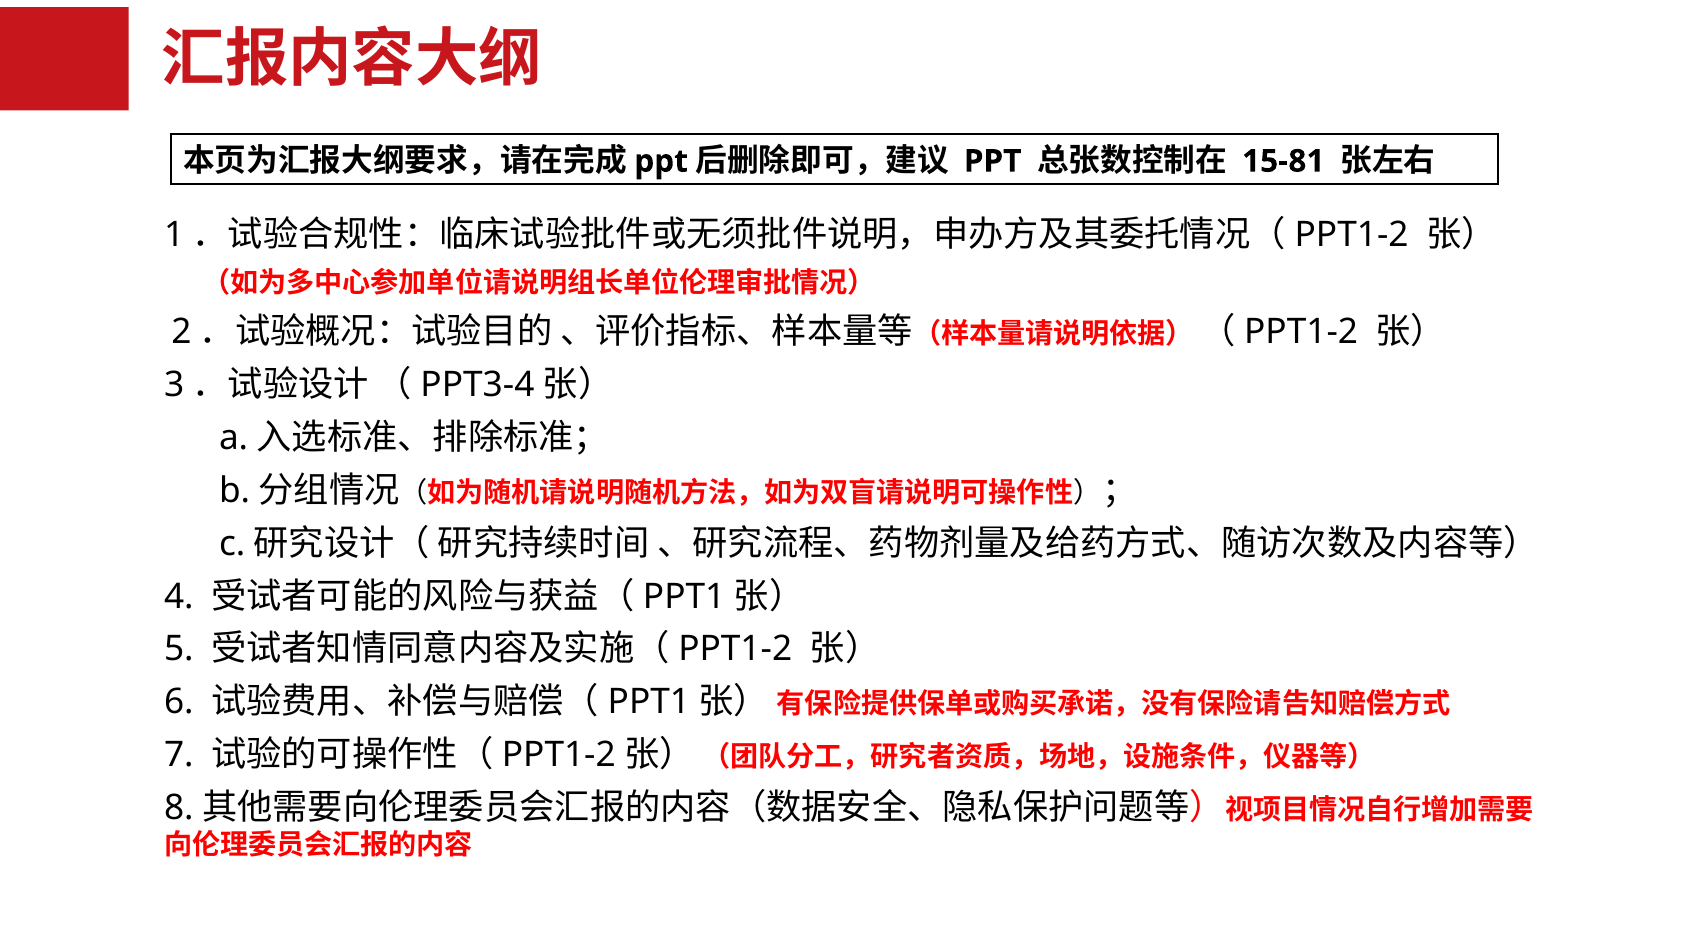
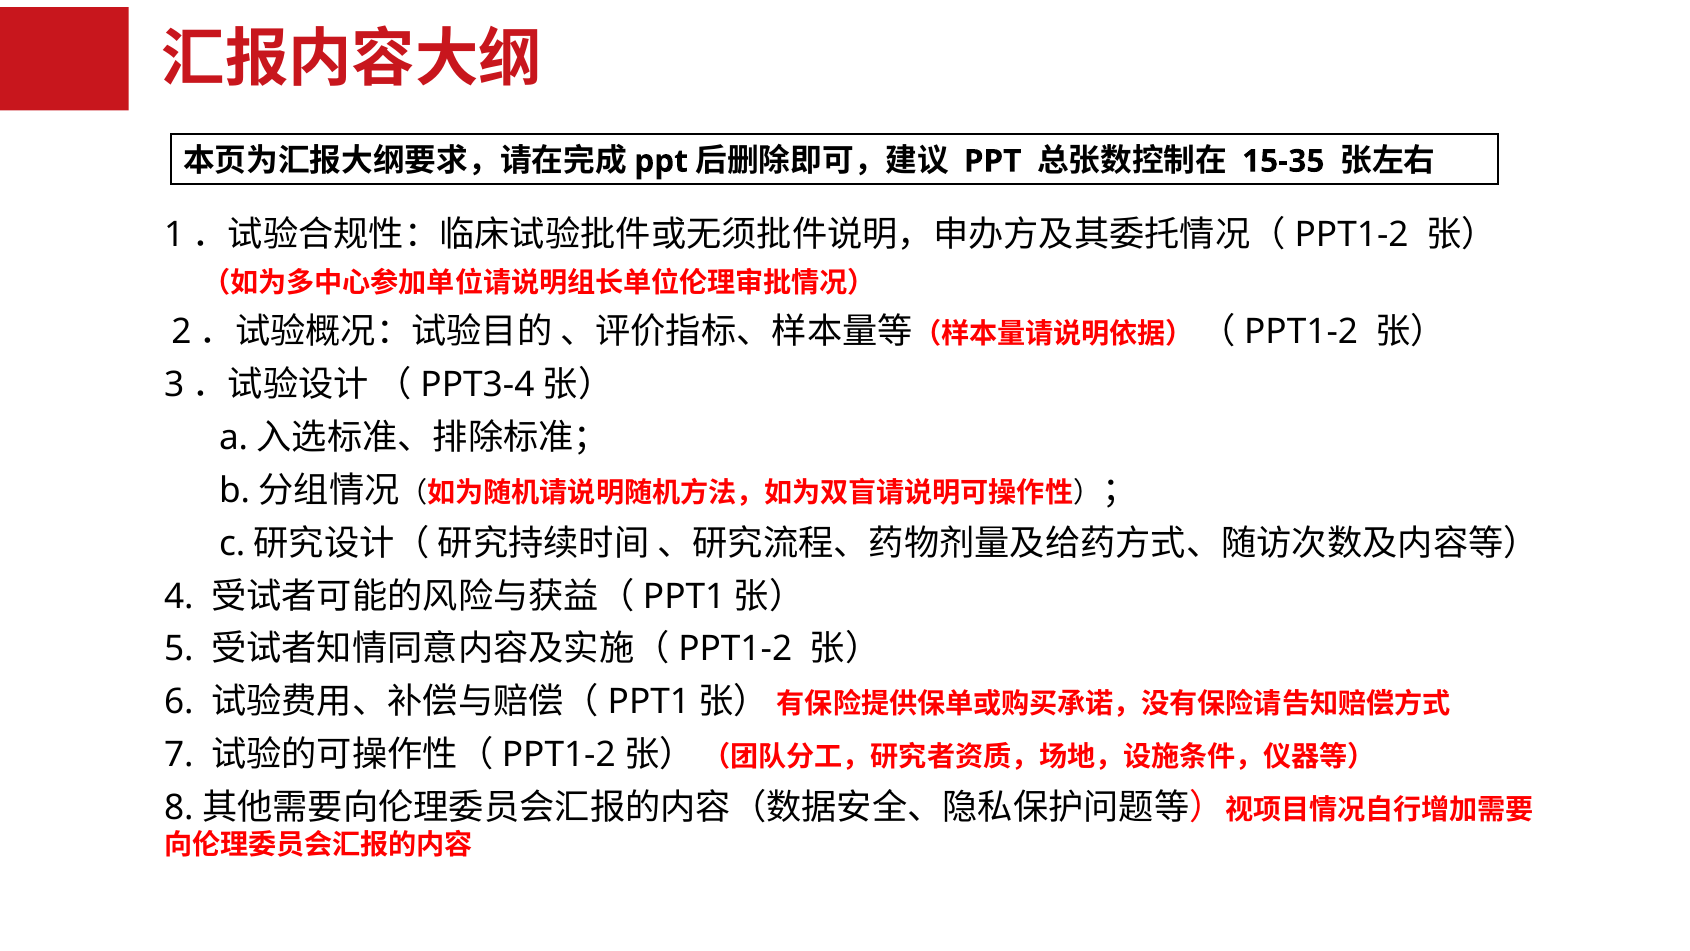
15-81: 15-81 -> 15-35
